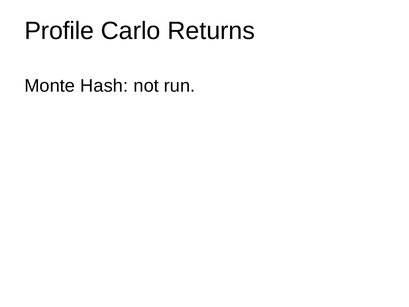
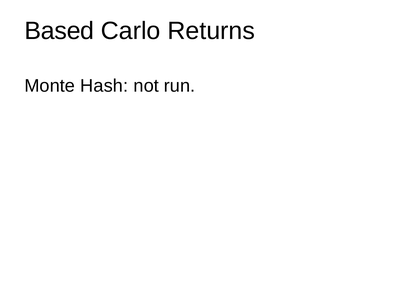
Profile: Profile -> Based
